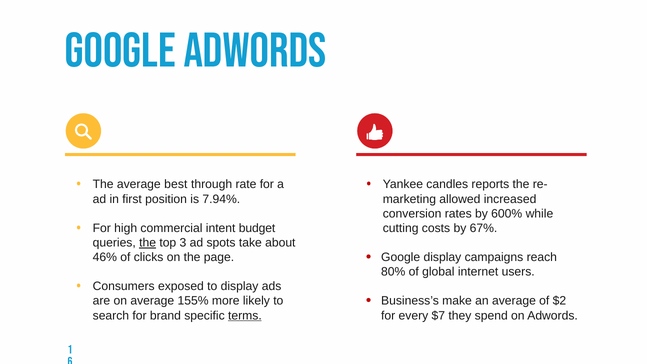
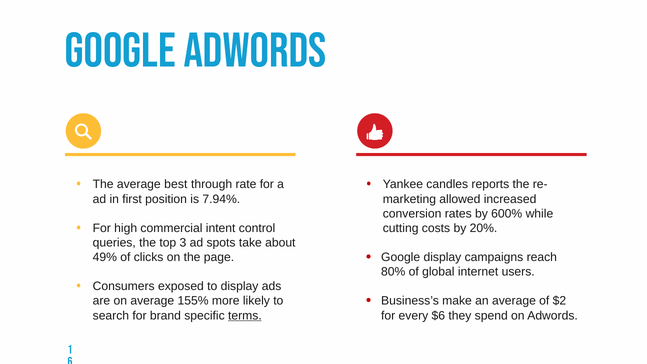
67%: 67% -> 20%
budget: budget -> control
the at (148, 243) underline: present -> none
46%: 46% -> 49%
$7: $7 -> $6
